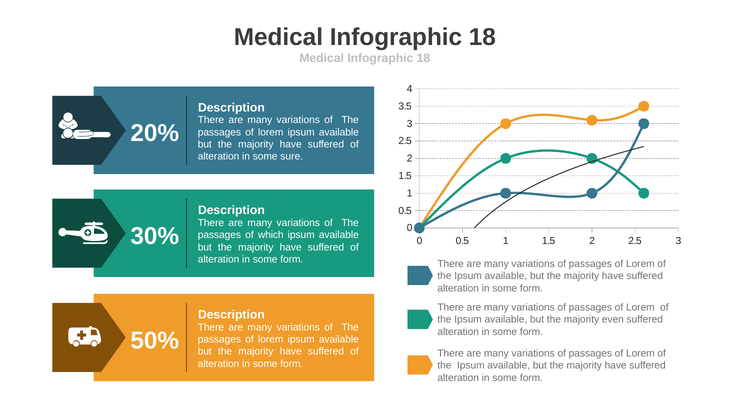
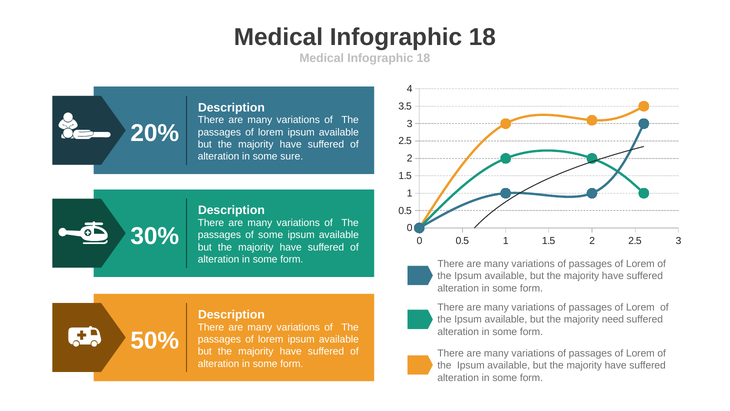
of which: which -> some
even: even -> need
